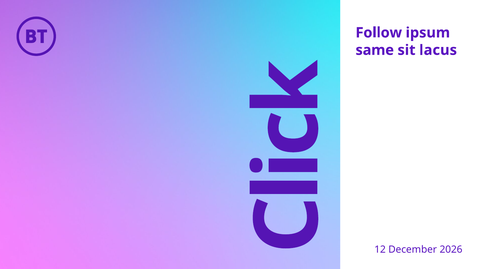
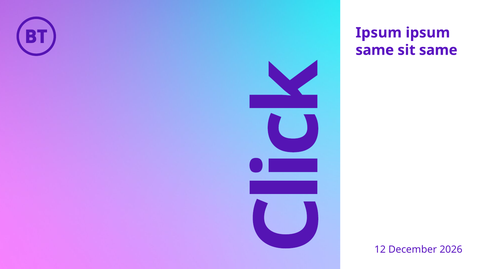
Follow at (379, 33): Follow -> Ipsum
sit lacus: lacus -> same
